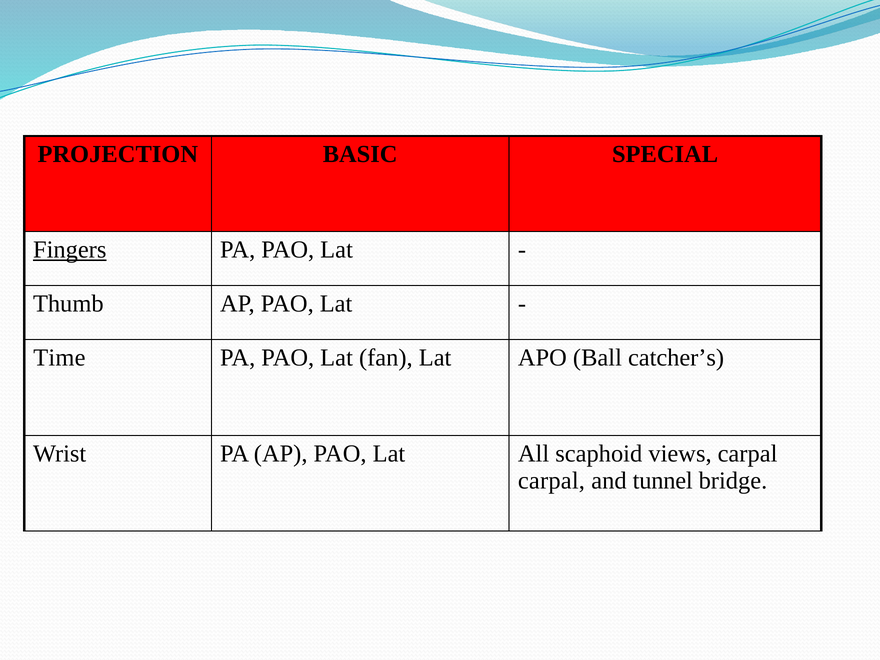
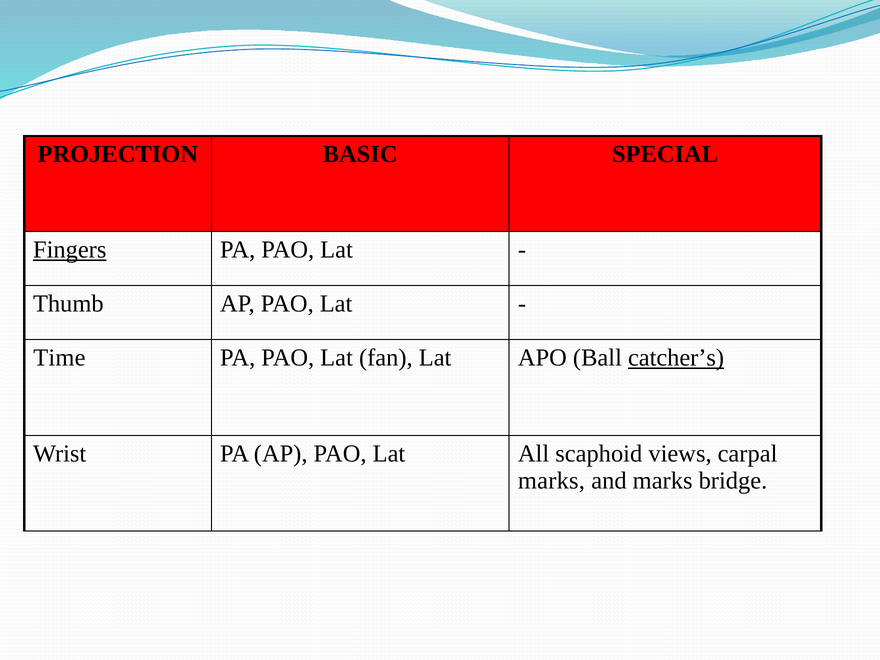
catcher’s underline: none -> present
carpal at (551, 481): carpal -> marks
and tunnel: tunnel -> marks
